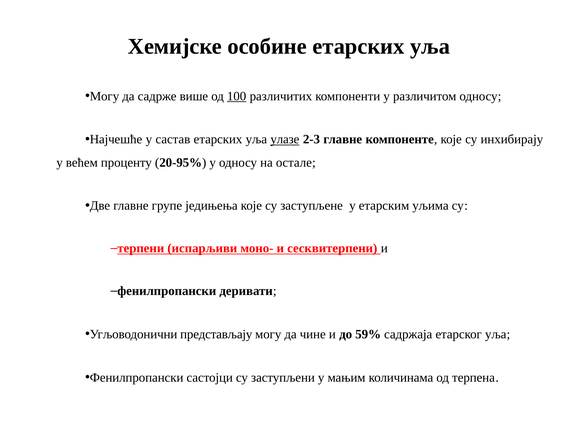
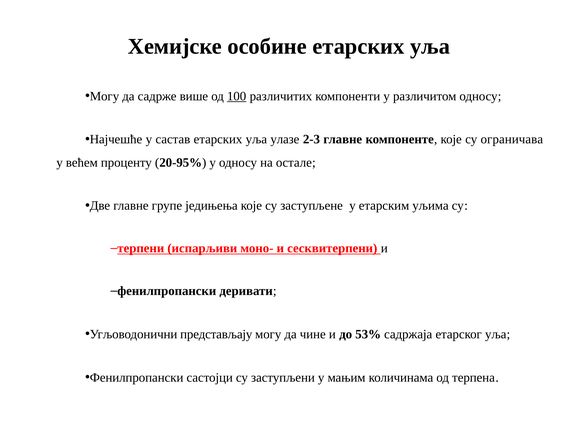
улазе underline: present -> none
инхибирају: инхибирају -> ограничава
59%: 59% -> 53%
